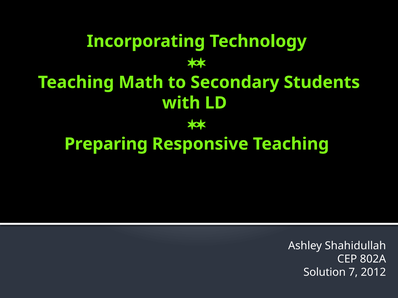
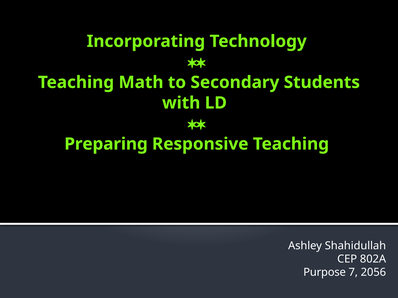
Solution: Solution -> Purpose
2012: 2012 -> 2056
